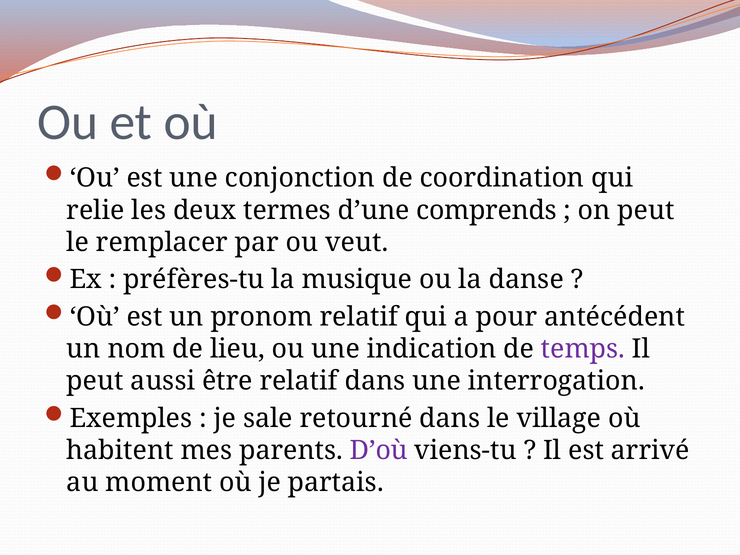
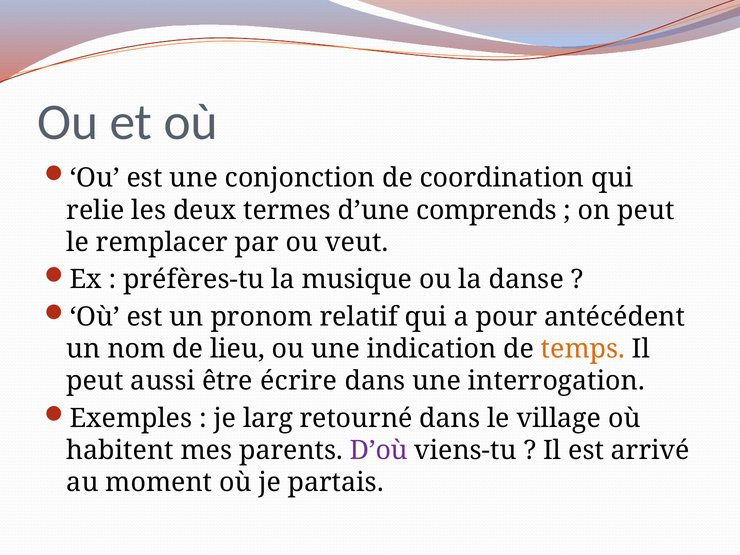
temps colour: purple -> orange
être relatif: relatif -> écrire
sale: sale -> larg
